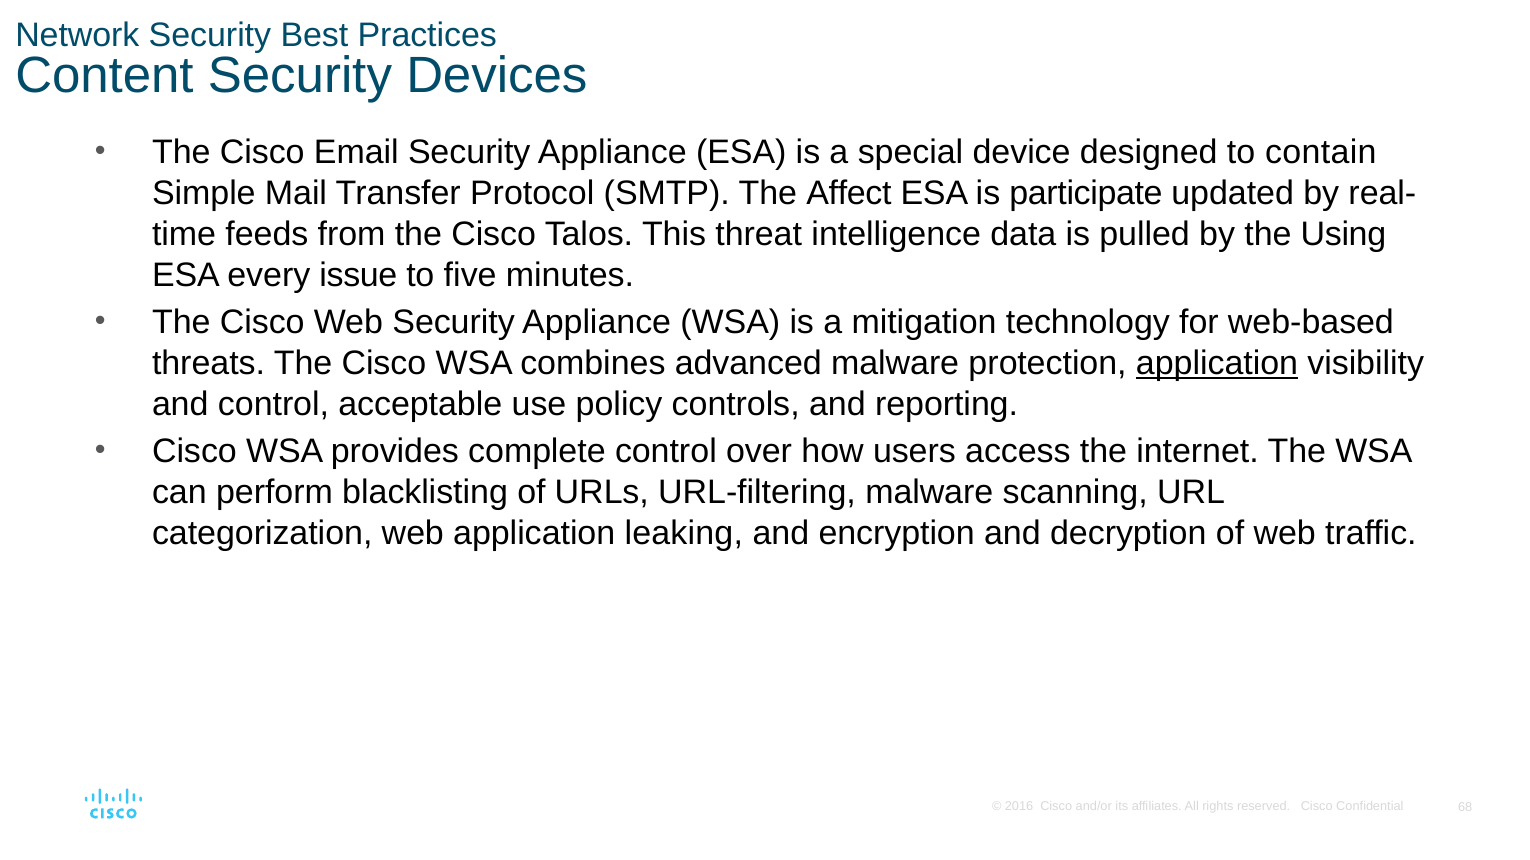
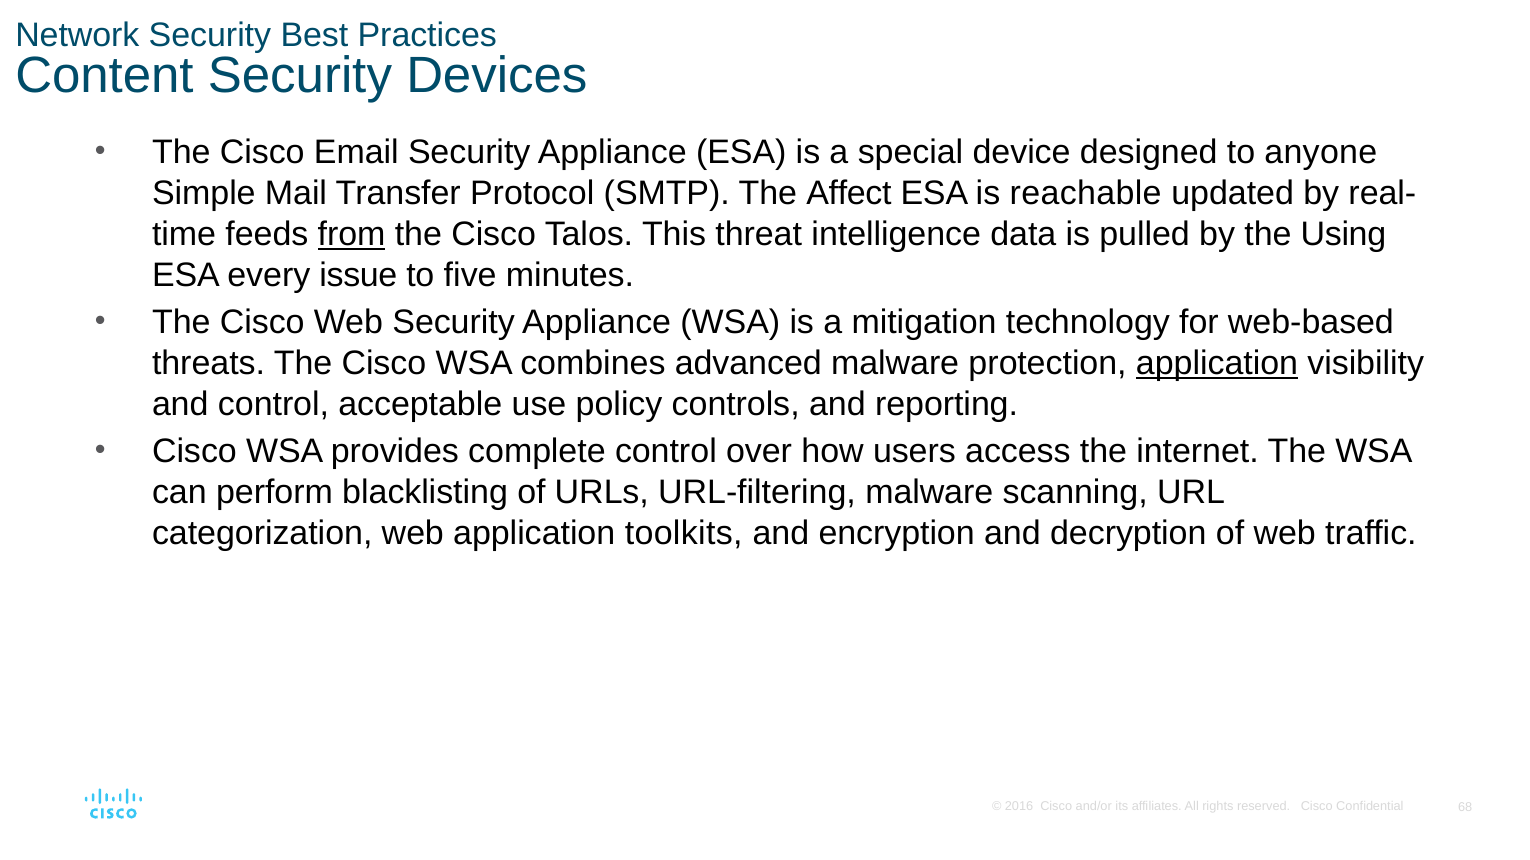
contain: contain -> anyone
participate: participate -> reachable
from underline: none -> present
leaking: leaking -> toolkits
